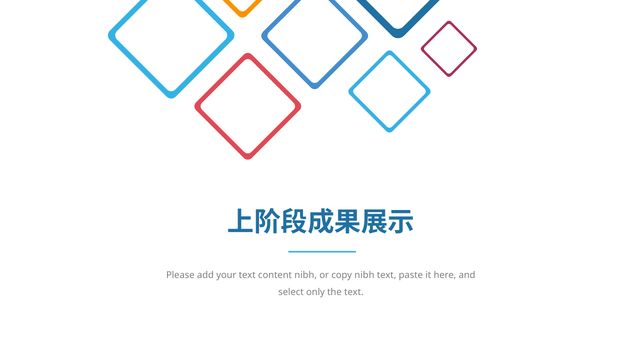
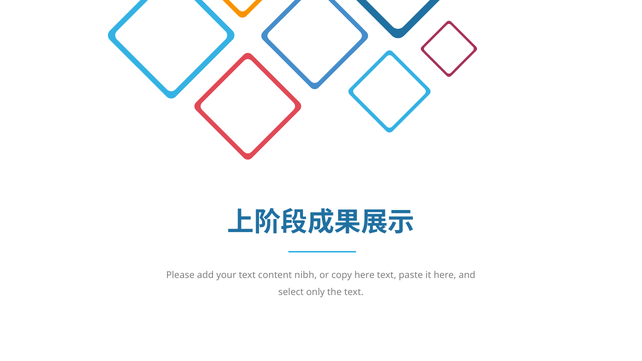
copy nibh: nibh -> here
